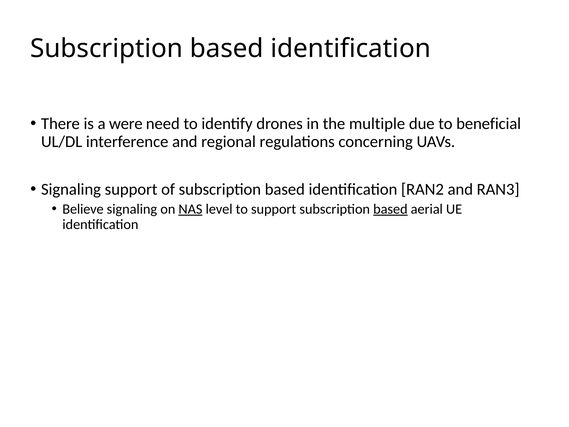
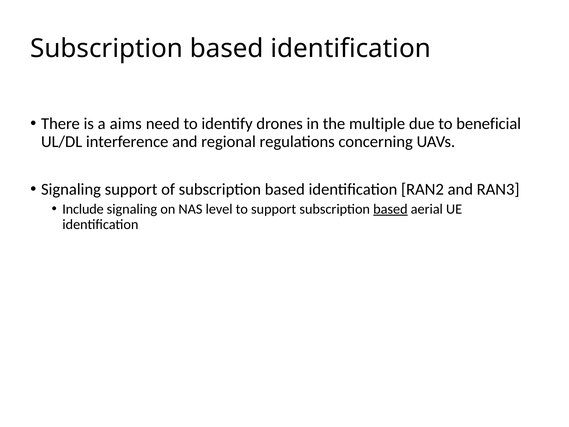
were: were -> aims
Believe: Believe -> Include
NAS underline: present -> none
